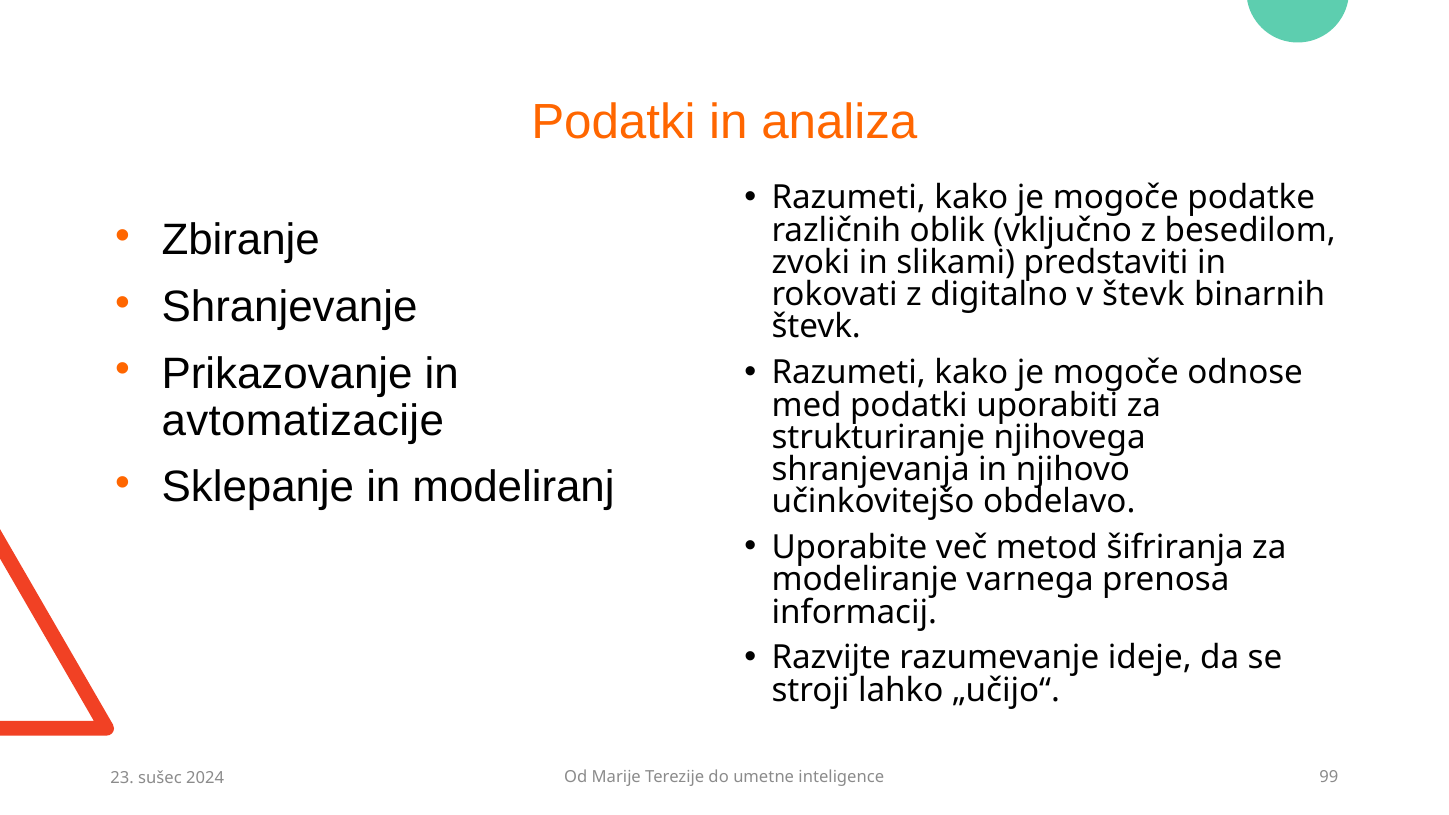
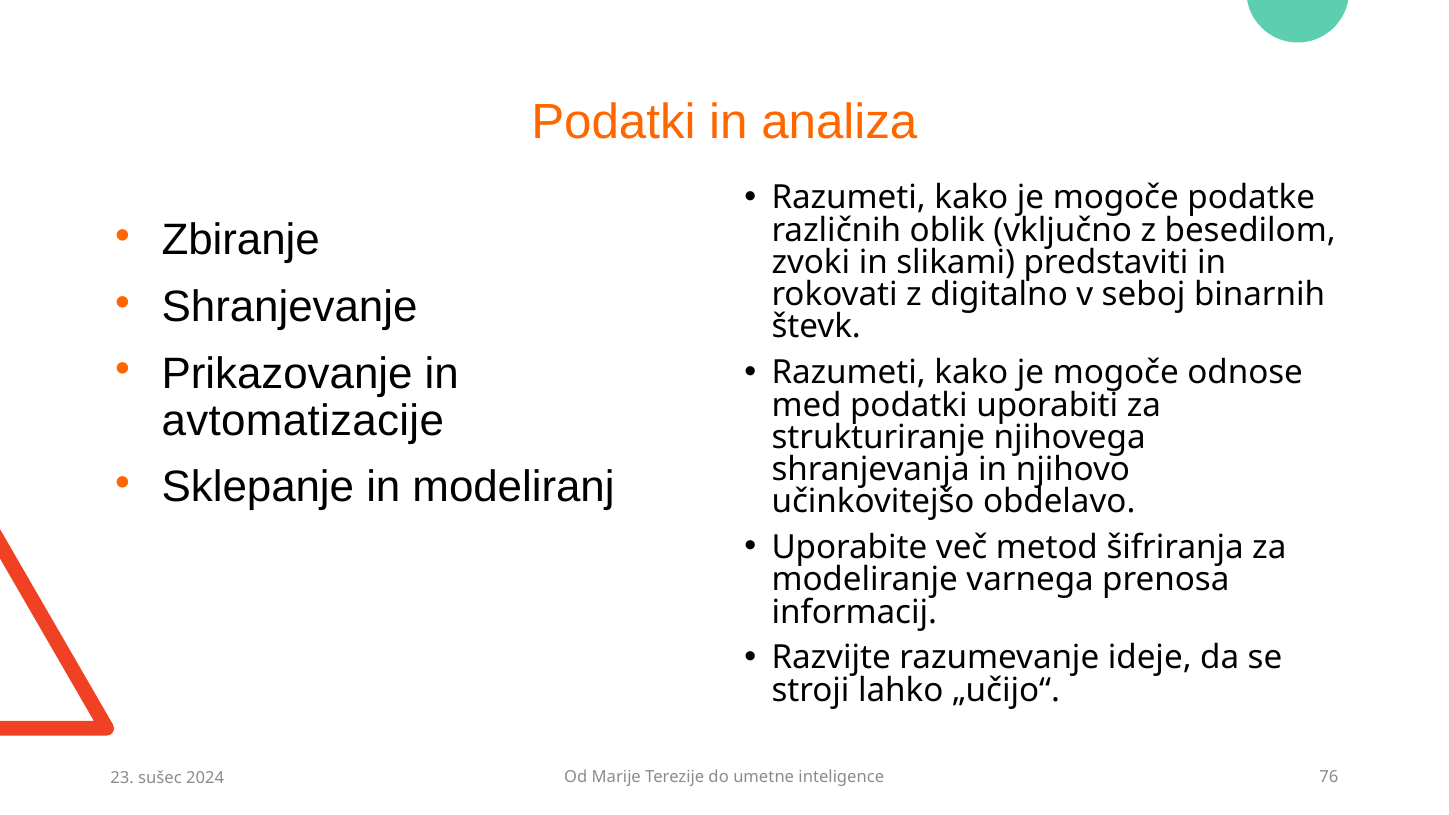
v števk: števk -> seboj
99: 99 -> 76
